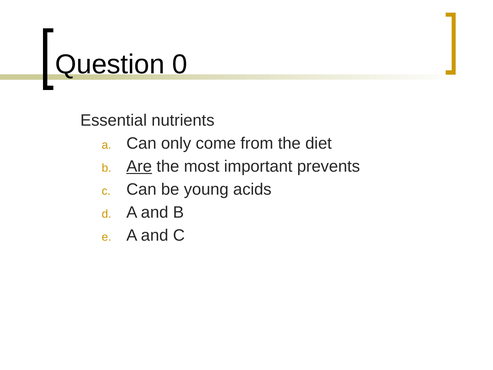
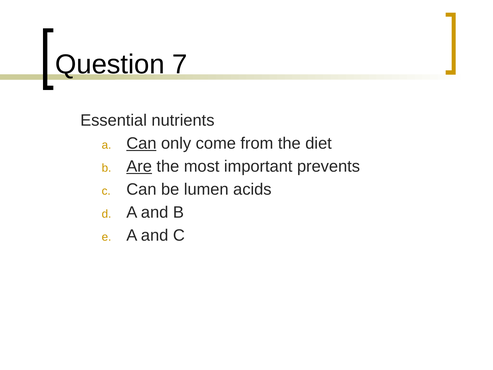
0: 0 -> 7
Can at (141, 143) underline: none -> present
young: young -> lumen
